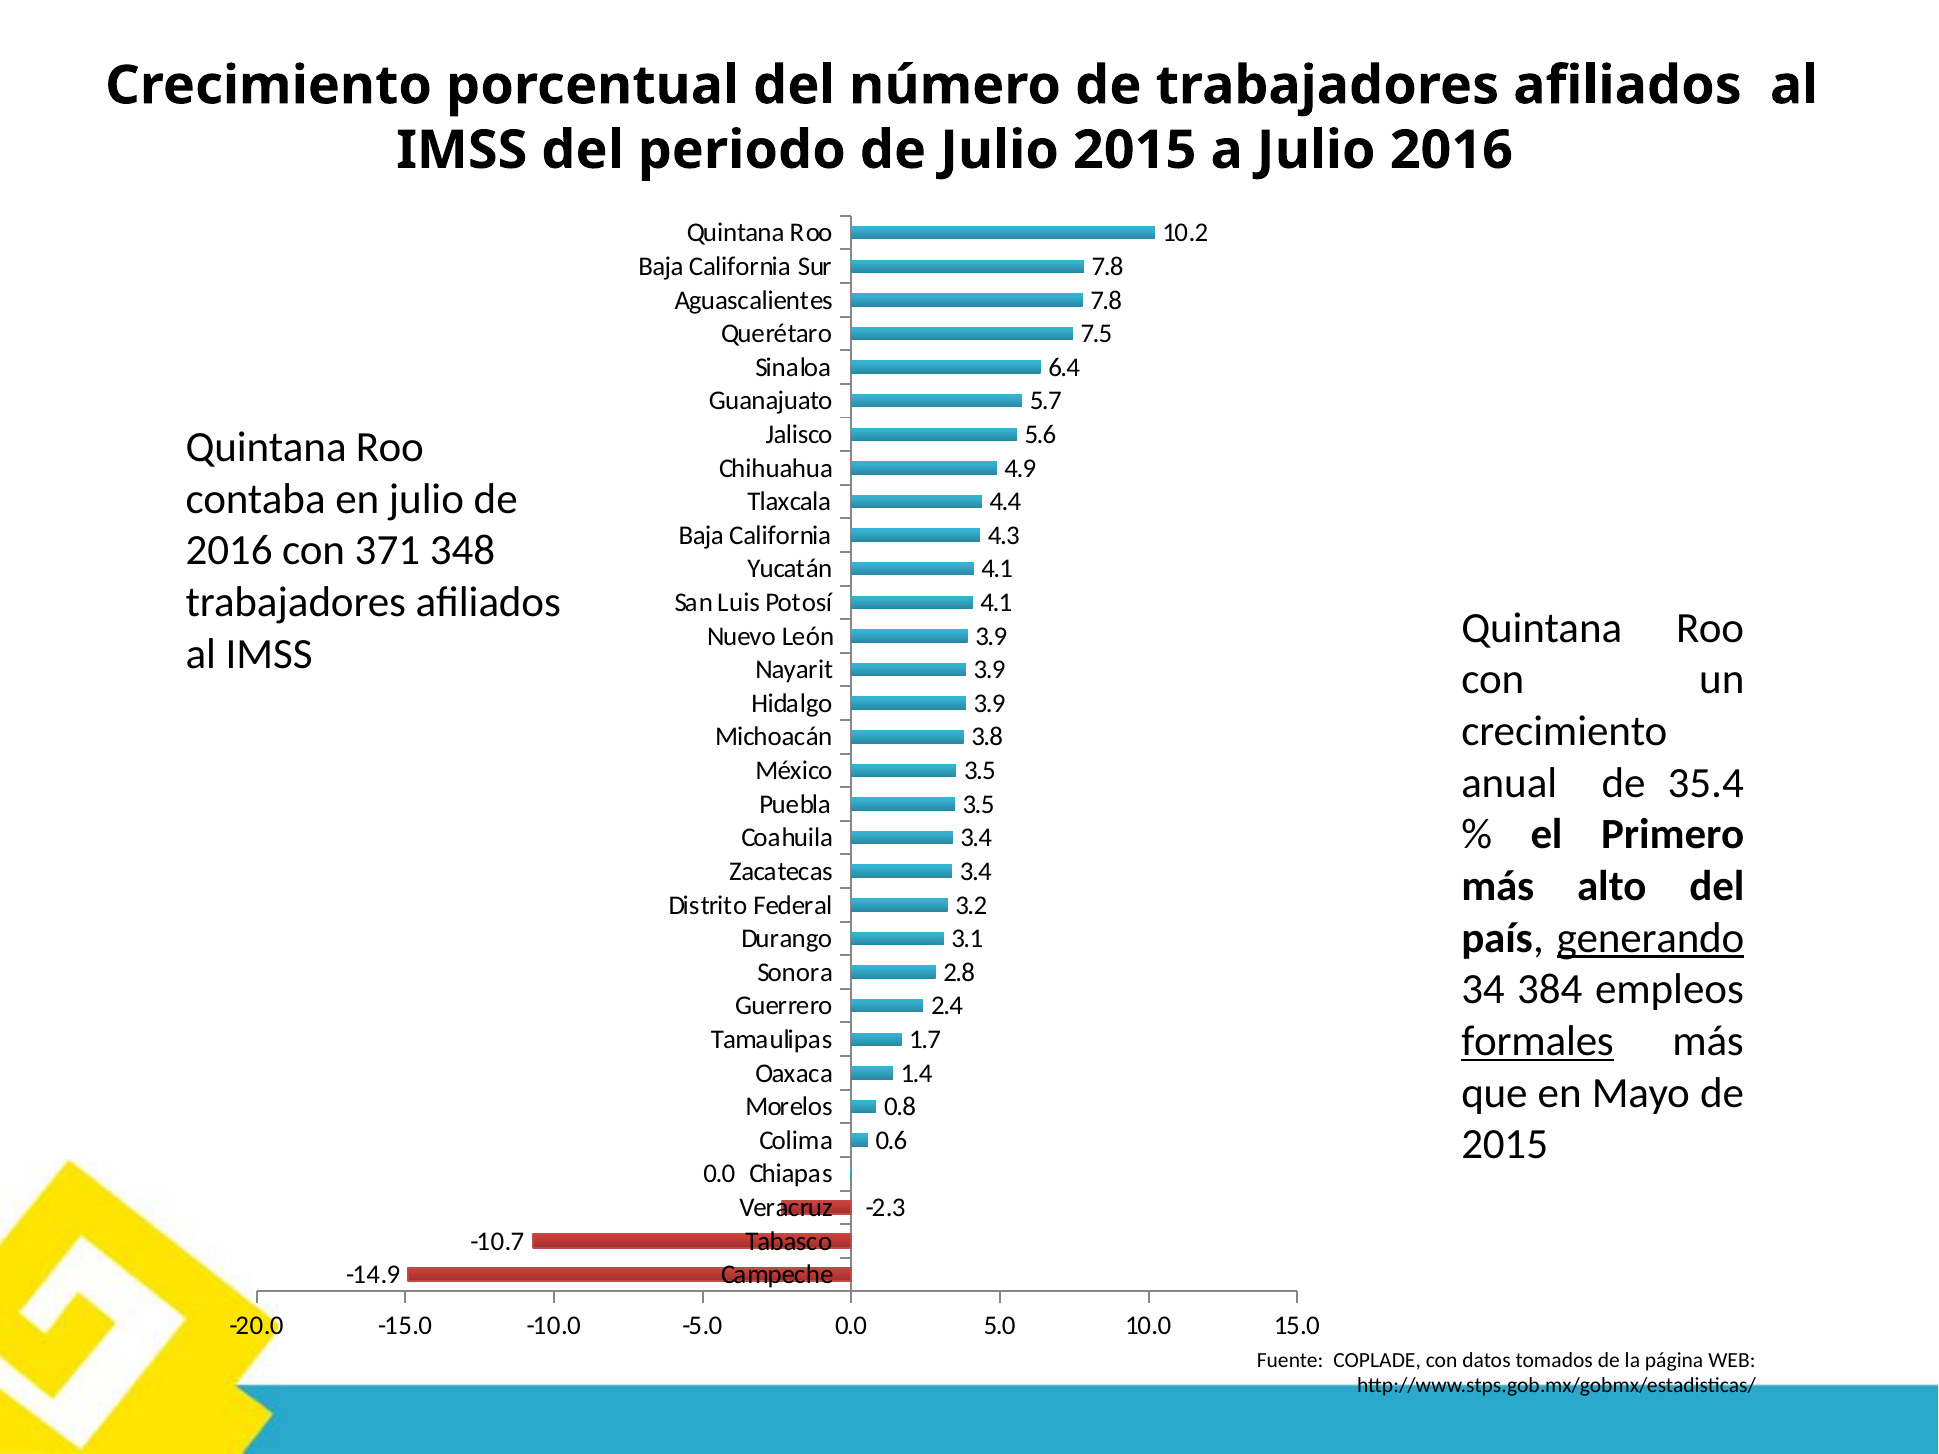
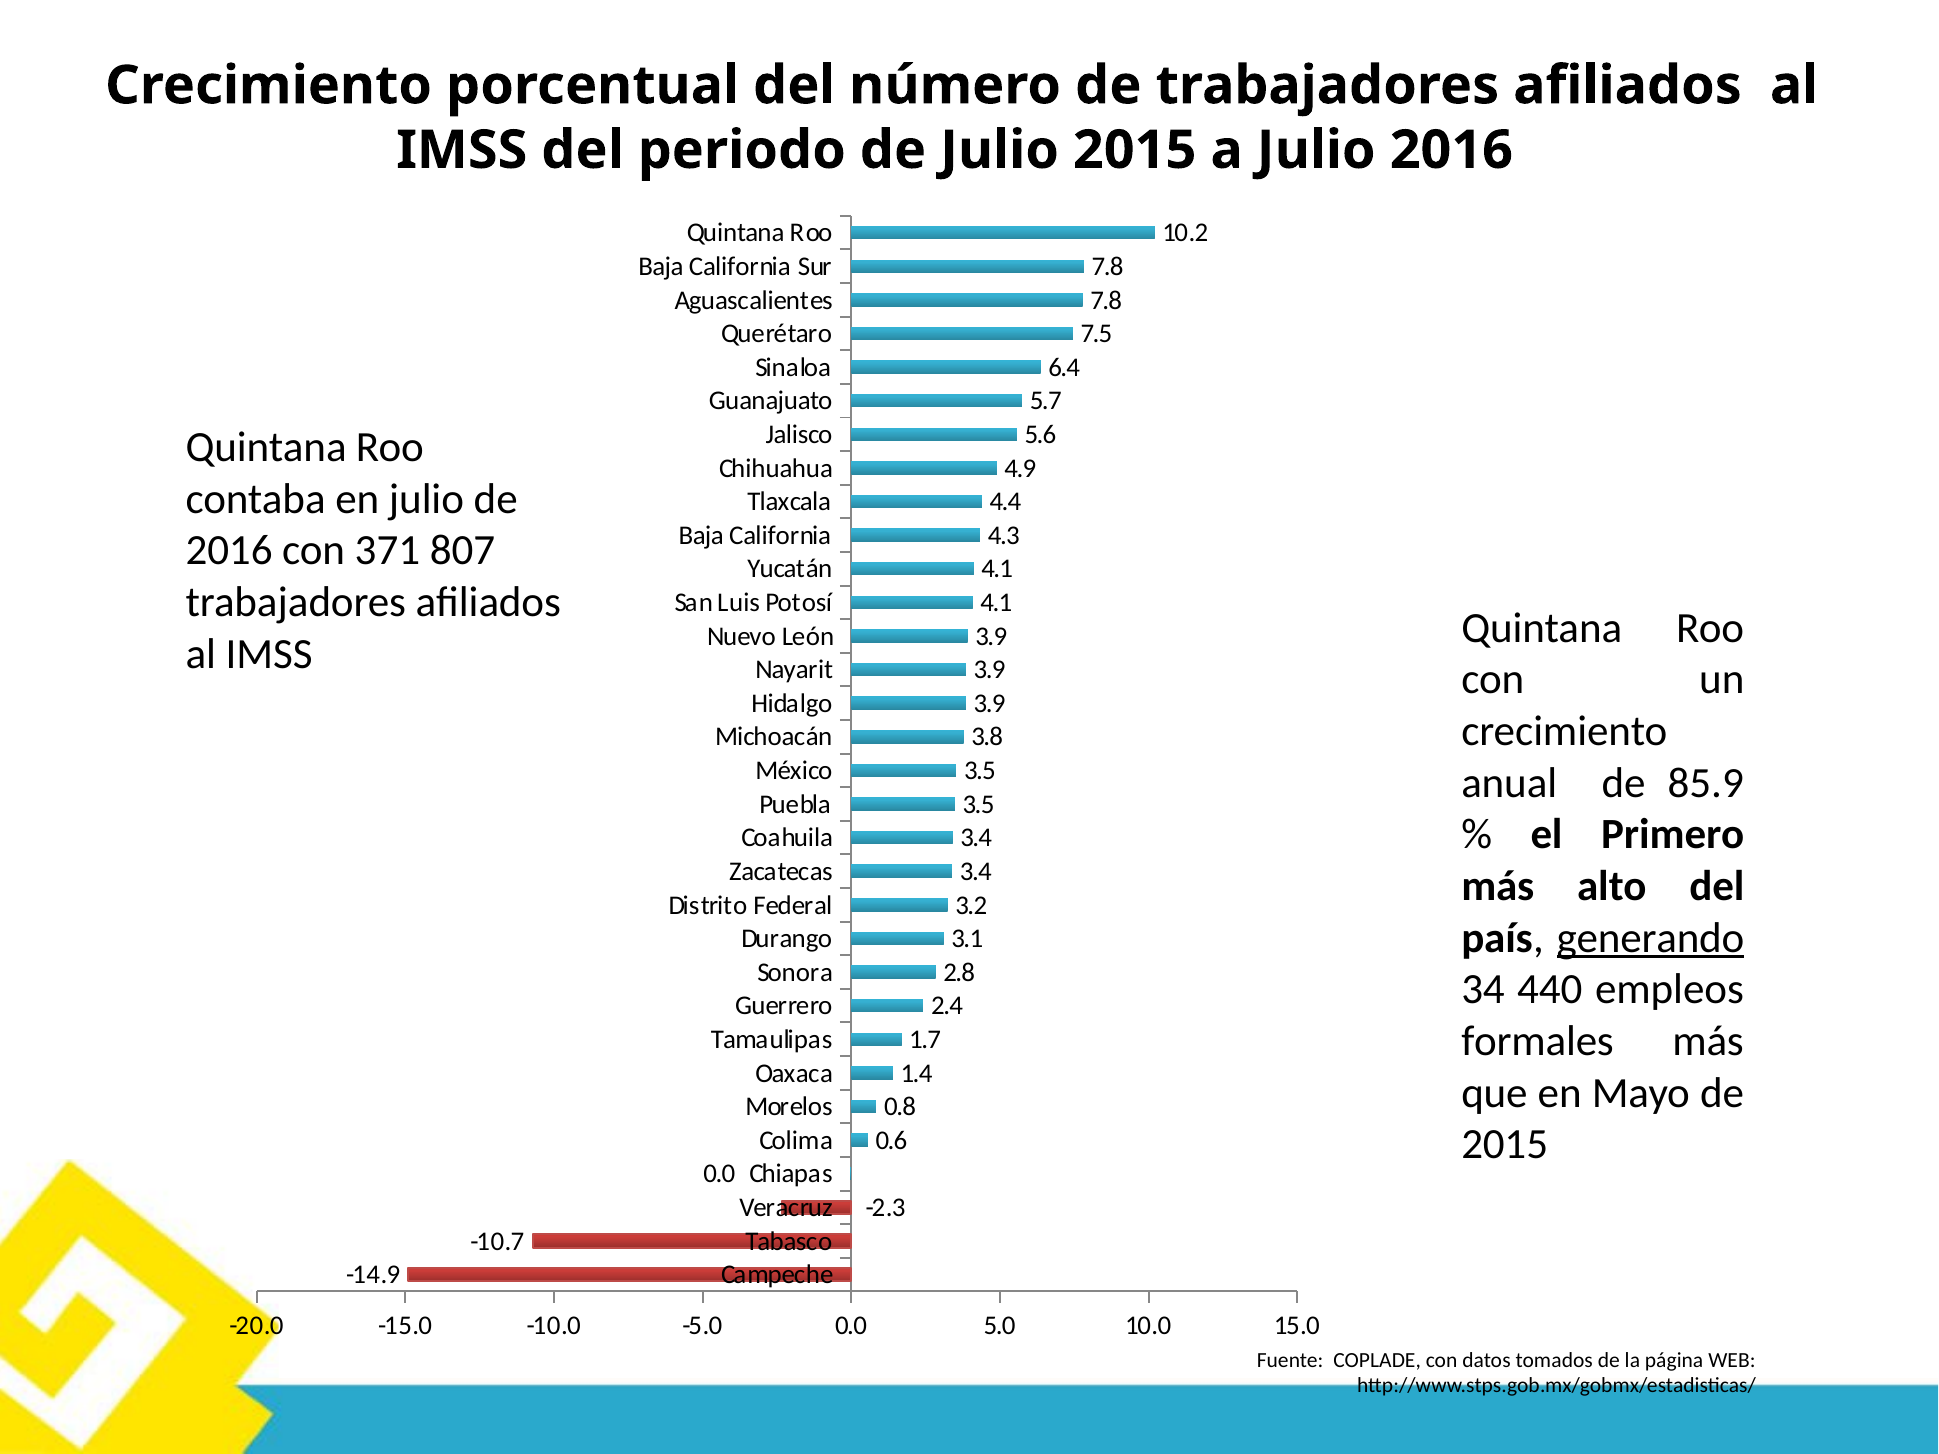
348: 348 -> 807
35.4: 35.4 -> 85.9
384: 384 -> 440
formales underline: present -> none
